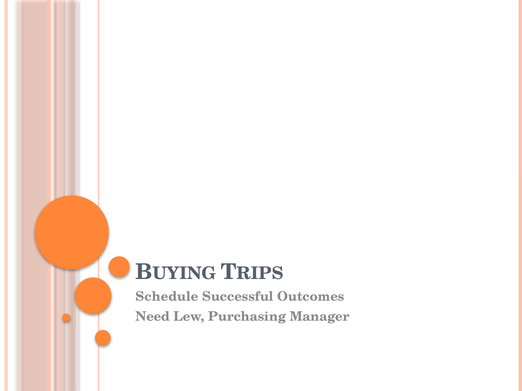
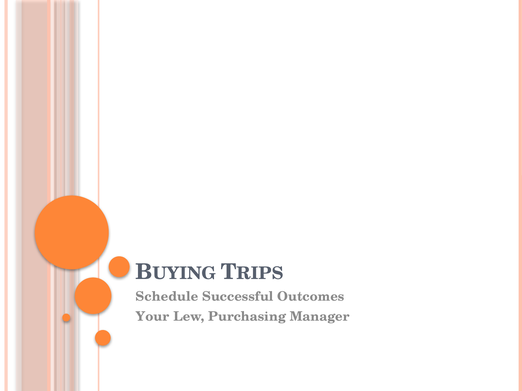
Need: Need -> Your
